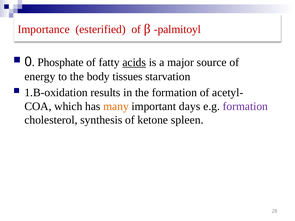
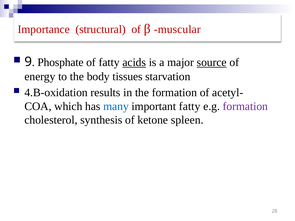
esterified: esterified -> structural
palmitoyl: palmitoyl -> muscular
0: 0 -> 9
source underline: none -> present
1.B-oxidation: 1.B-oxidation -> 4.B-oxidation
many colour: orange -> blue
important days: days -> fatty
